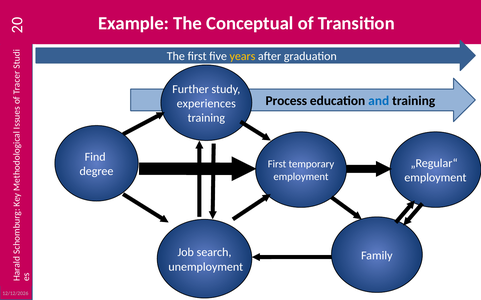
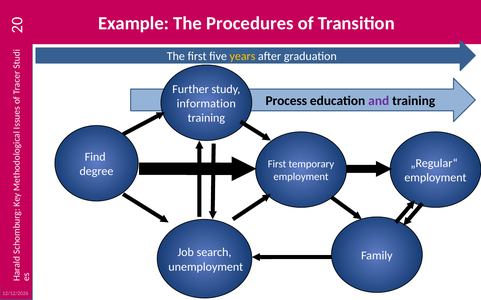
Conceptual: Conceptual -> Procedures
and colour: blue -> purple
experiences: experiences -> information
